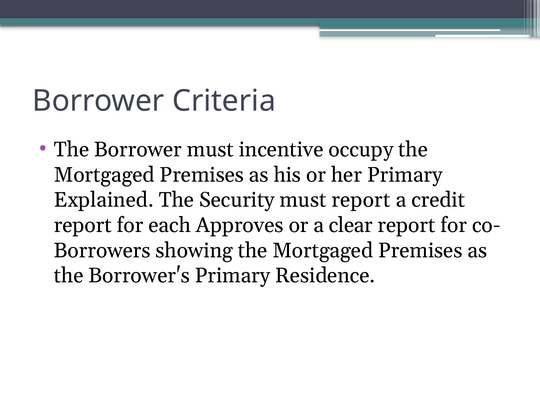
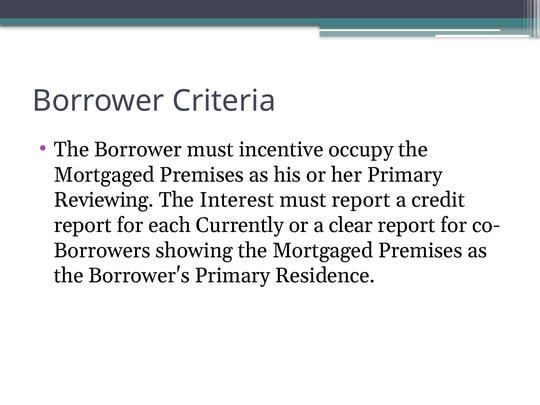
Explained: Explained -> Reviewing
Security: Security -> Interest
Approves: Approves -> Currently
